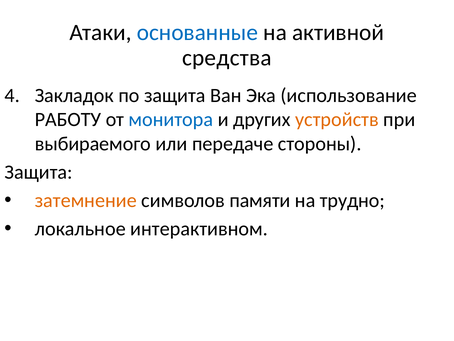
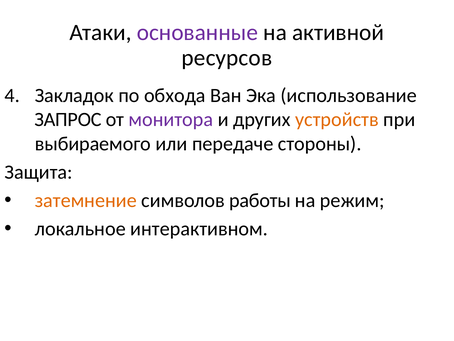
основанные colour: blue -> purple
средства: средства -> ресурсов
по защита: защита -> обхода
РАБОТУ: РАБОТУ -> ЗАПРОС
монитора colour: blue -> purple
памяти: памяти -> работы
трудно: трудно -> режим
